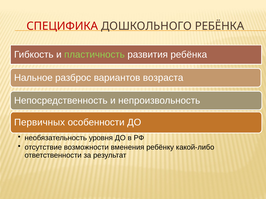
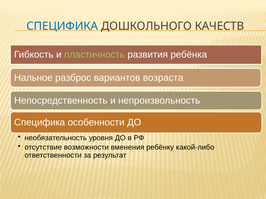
СПЕЦИФИКА at (62, 26) colour: red -> blue
ДОШКОЛЬНОГО РЕБЁНКА: РЕБЁНКА -> КАЧЕСТВ
Первичных at (40, 123): Первичных -> Специфика
